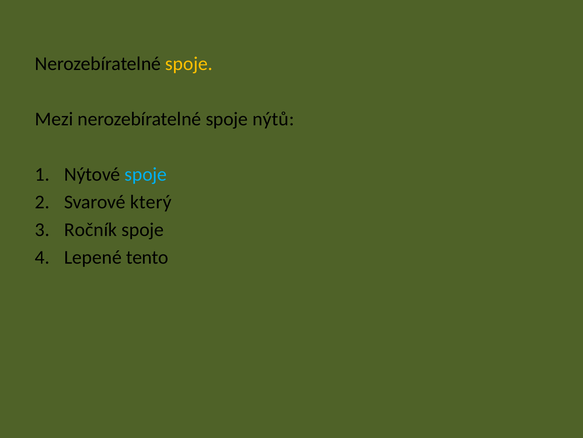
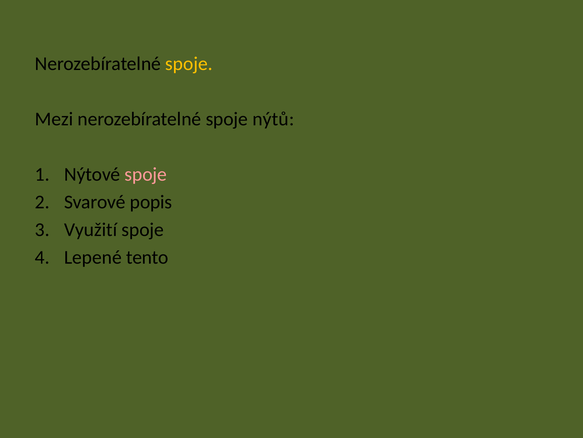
spoje at (146, 174) colour: light blue -> pink
který: který -> popis
Ročník: Ročník -> Využití
